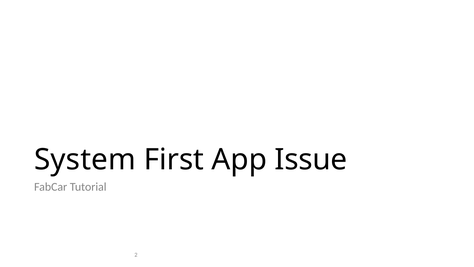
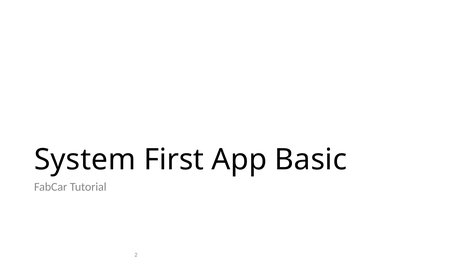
Issue: Issue -> Basic
